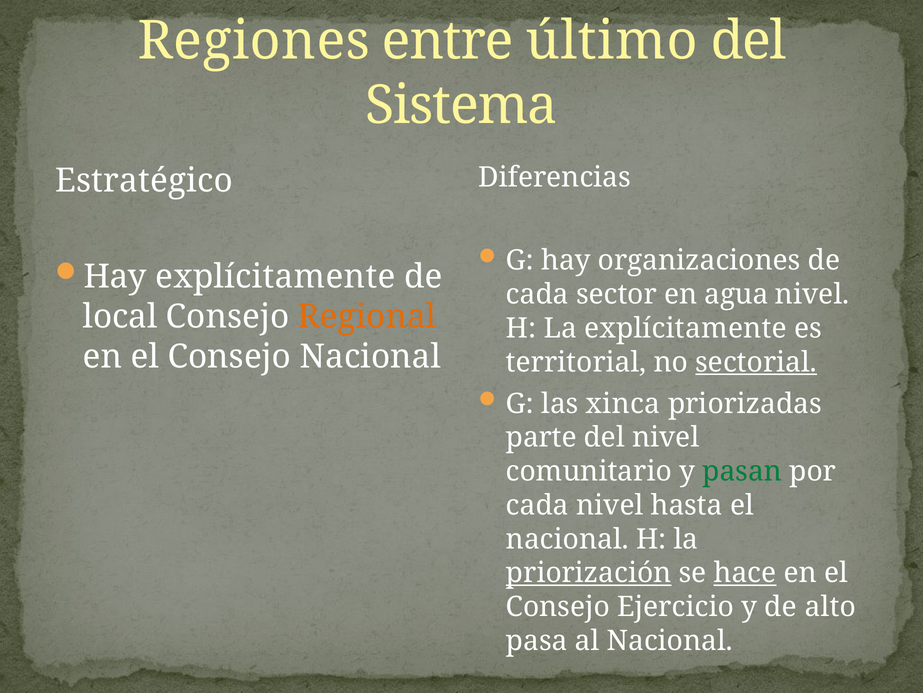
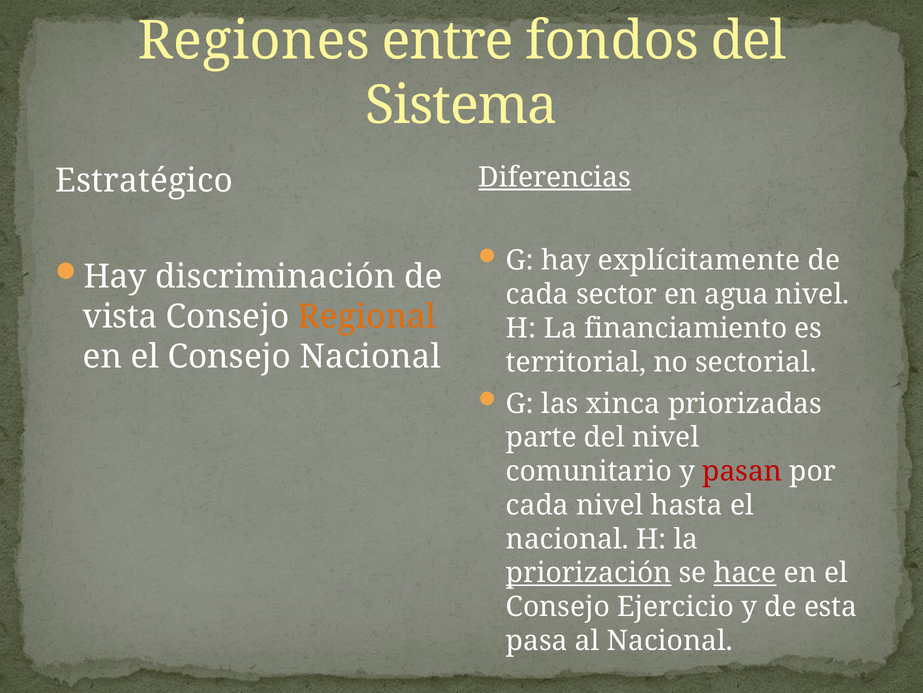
último: último -> fondos
Diferencias underline: none -> present
organizaciones: organizaciones -> explícitamente
Hay explícitamente: explícitamente -> discriminación
local: local -> vista
La explícitamente: explícitamente -> financiamiento
sectorial underline: present -> none
pasan colour: green -> red
alto: alto -> esta
